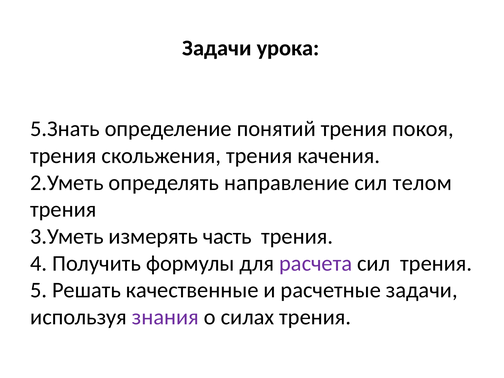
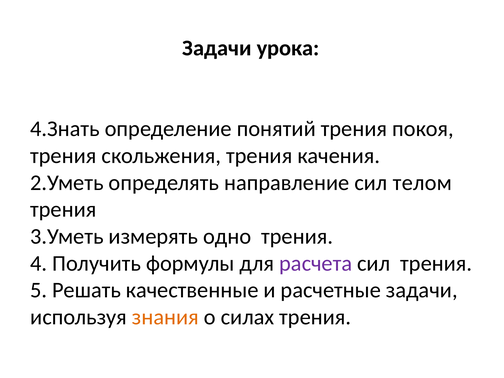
5.Знать: 5.Знать -> 4.Знать
часть: часть -> одно
знания colour: purple -> orange
